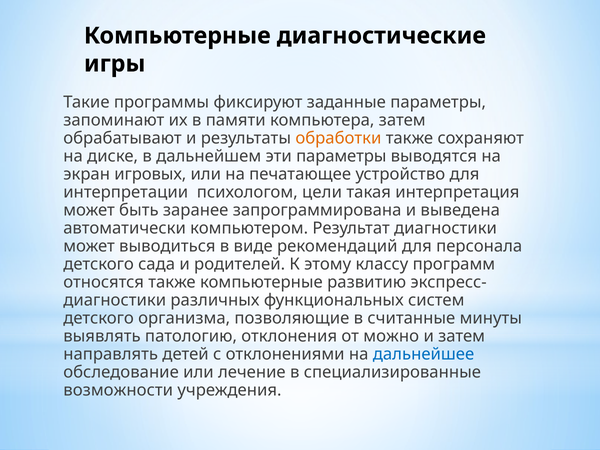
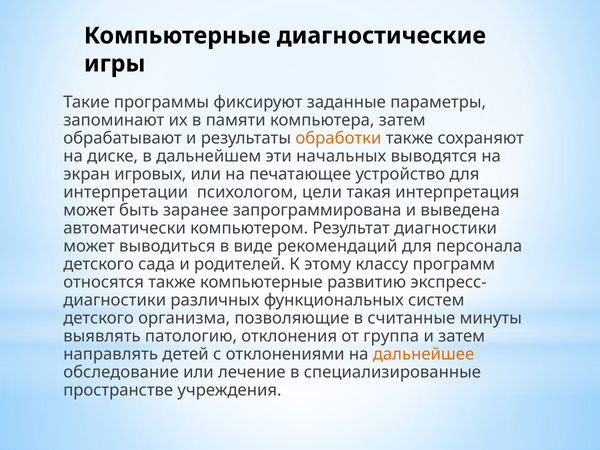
эти параметры: параметры -> начальных
можно: можно -> группа
дальнейшее colour: blue -> orange
возможности: возможности -> пространстве
